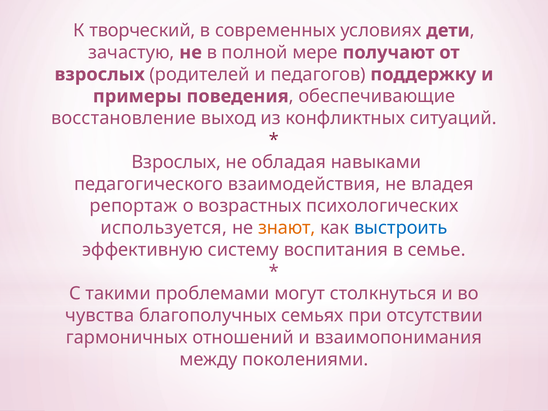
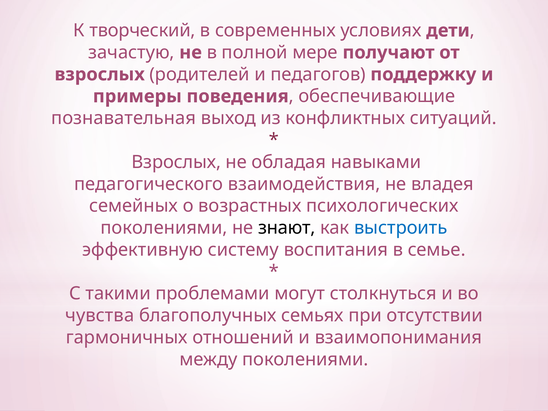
восстановление: восстановление -> познавательная
репортаж: репортаж -> семейных
используется at (164, 228): используется -> поколениями
знают colour: orange -> black
